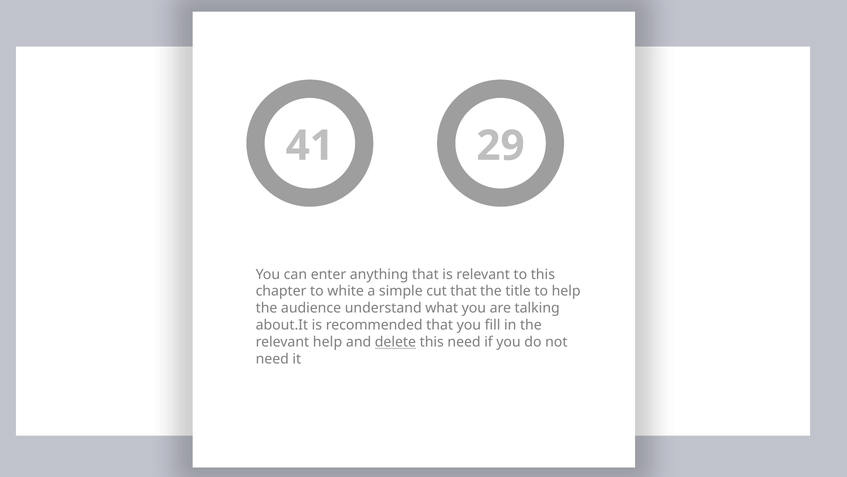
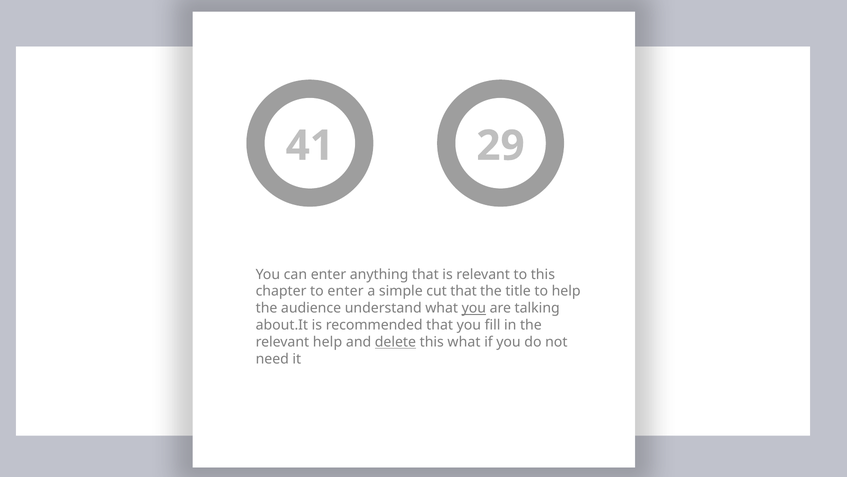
to white: white -> enter
you at (474, 308) underline: none -> present
this need: need -> what
